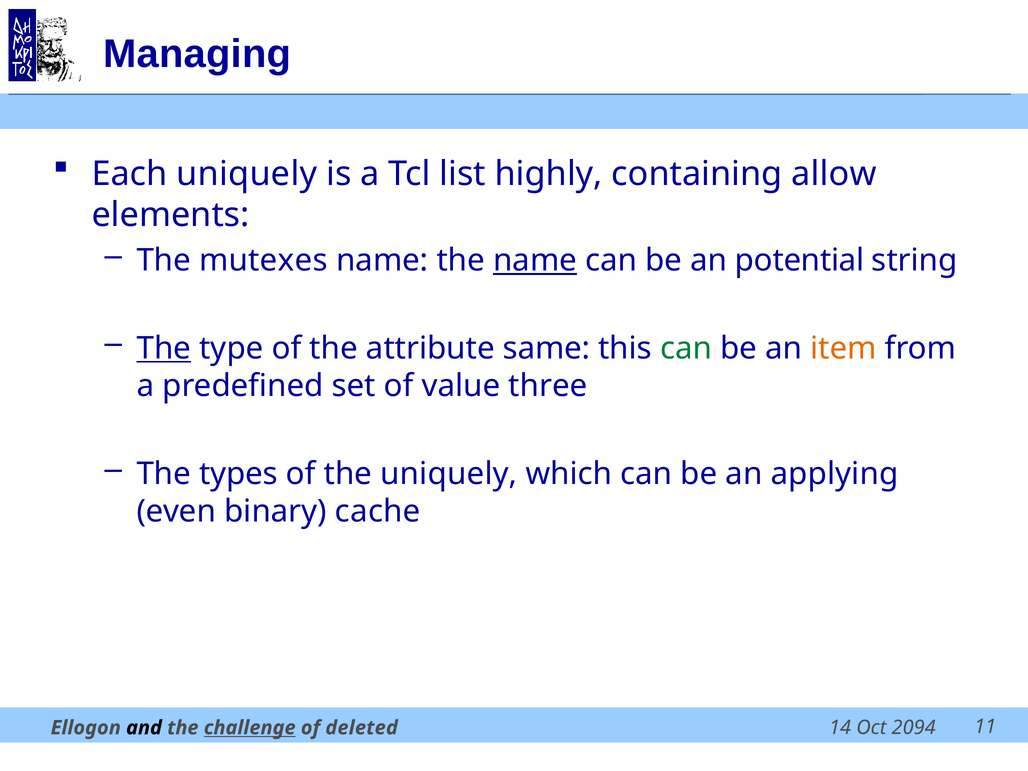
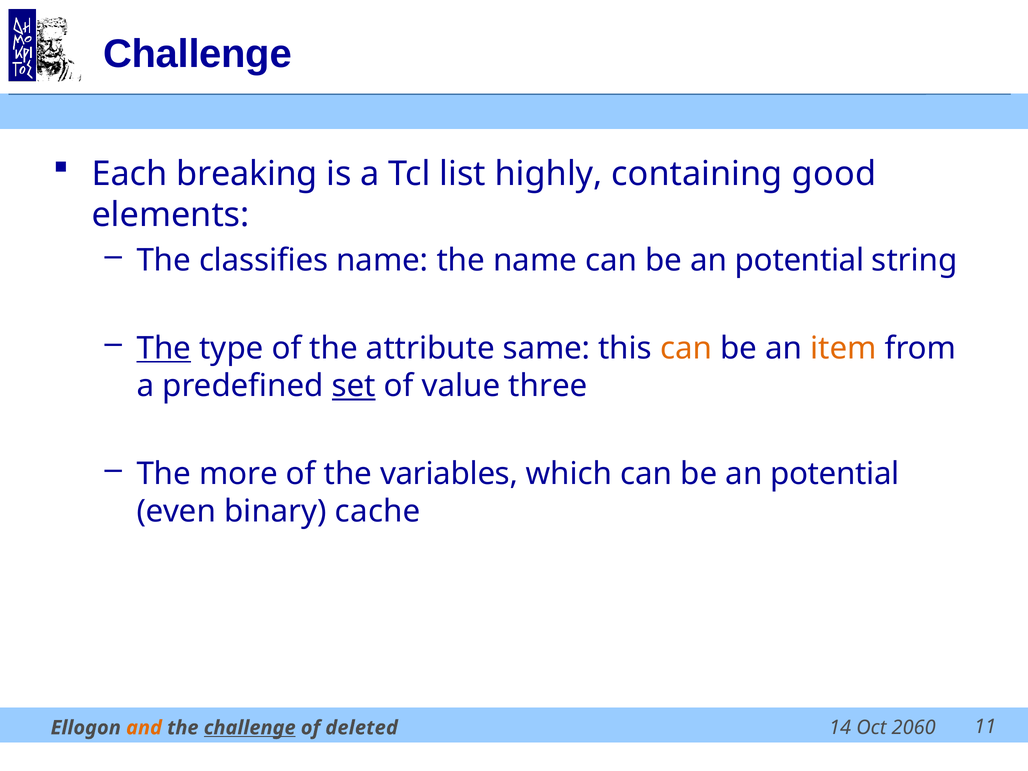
Managing at (197, 54): Managing -> Challenge
Each uniquely: uniquely -> breaking
allow: allow -> good
mutexes: mutexes -> classifies
name at (535, 260) underline: present -> none
can at (686, 348) colour: green -> orange
set underline: none -> present
types: types -> more
the uniquely: uniquely -> variables
applying at (835, 474): applying -> potential
2094: 2094 -> 2060
and colour: black -> orange
